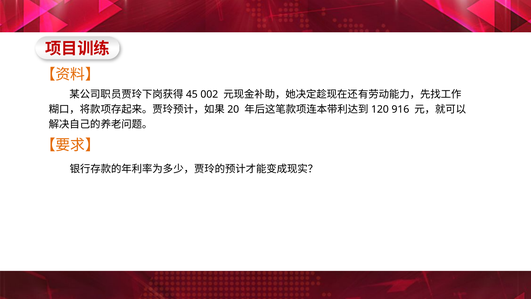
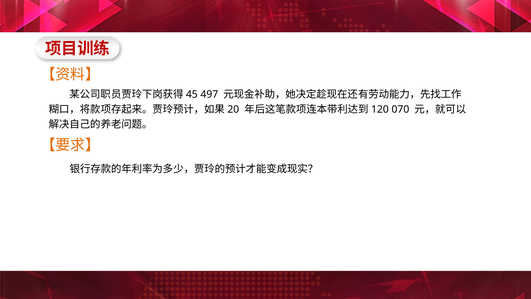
002: 002 -> 497
916: 916 -> 070
